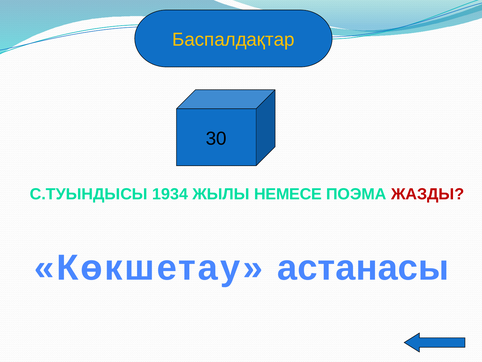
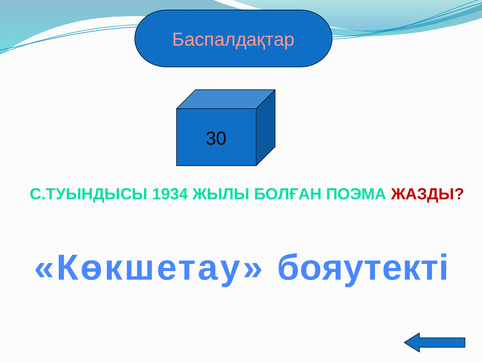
Баспалдақтар colour: yellow -> pink
НЕМЕСЕ: НЕМЕСЕ -> БОЛҒАН
астанасы: астанасы -> бояутекті
